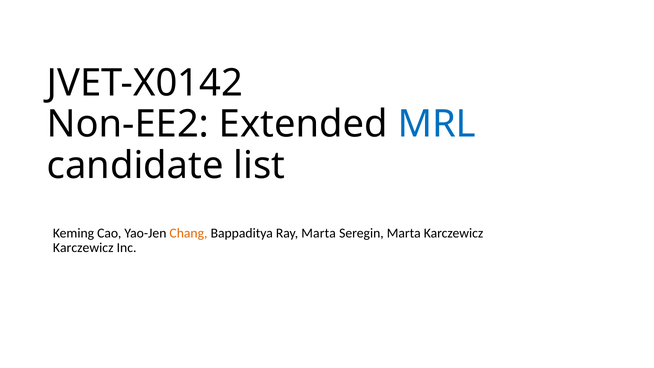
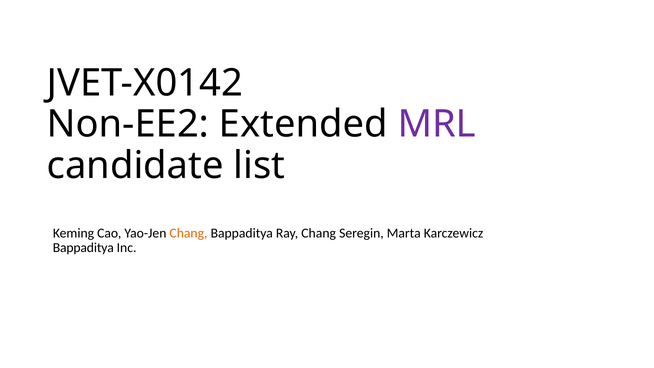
MRL colour: blue -> purple
Ray Marta: Marta -> Chang
Karczewicz at (83, 248): Karczewicz -> Bappaditya
